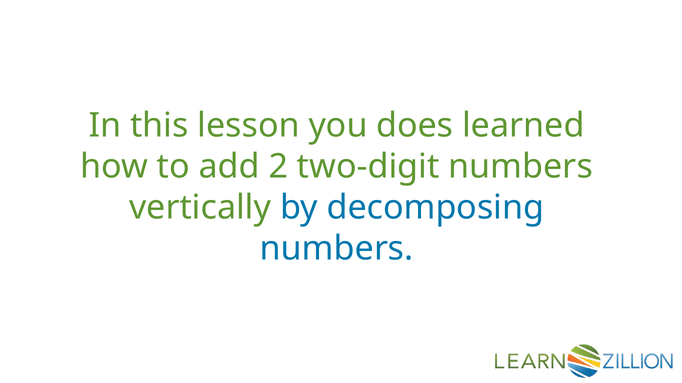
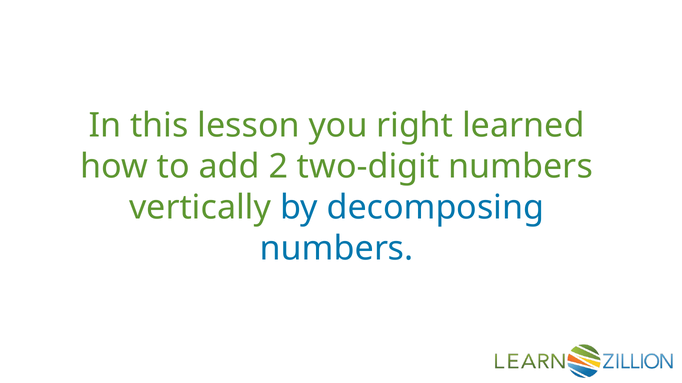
does: does -> right
